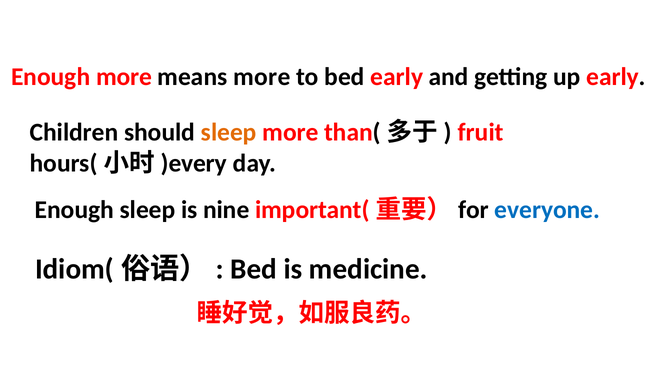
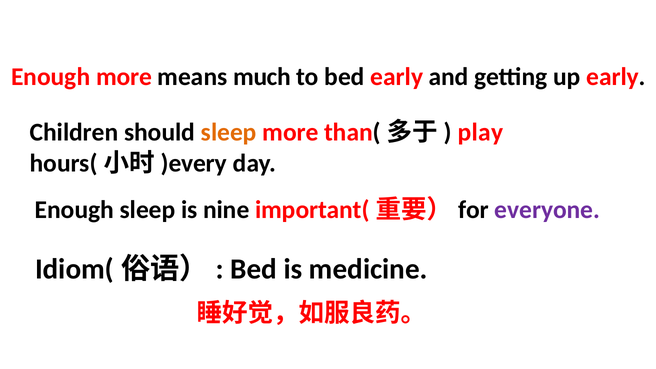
means more: more -> much
fruit: fruit -> play
everyone colour: blue -> purple
